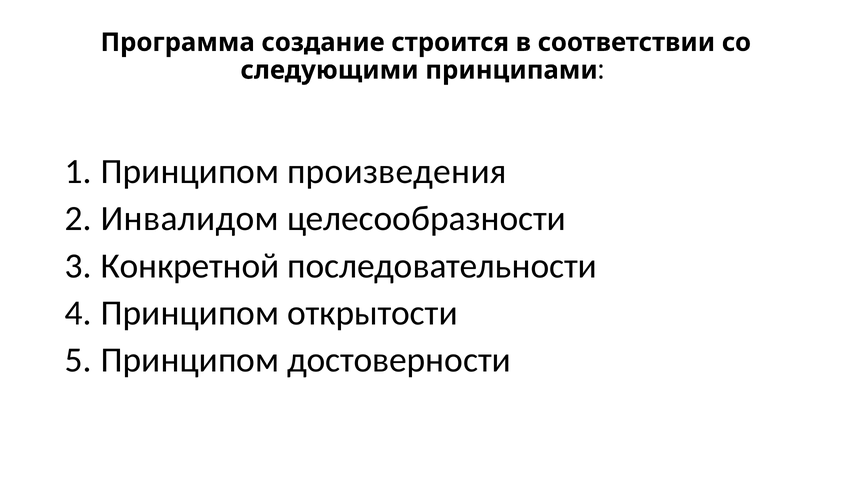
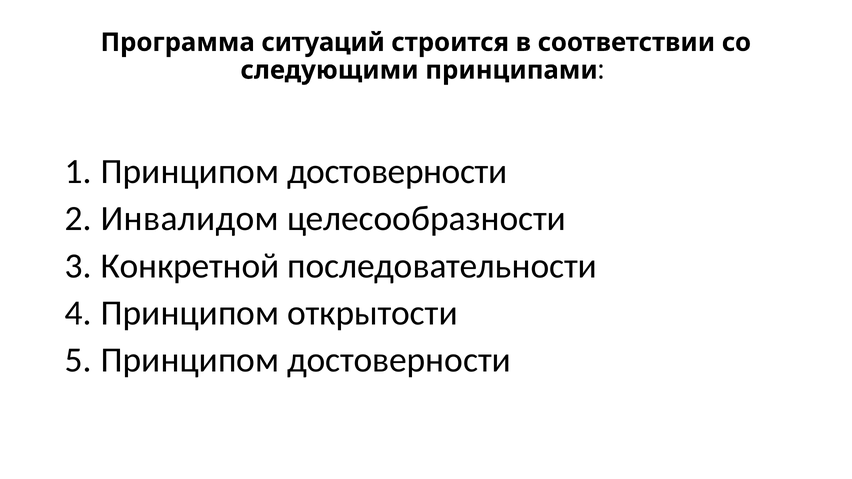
создание: создание -> ситуаций
произведения at (397, 172): произведения -> достоверности
